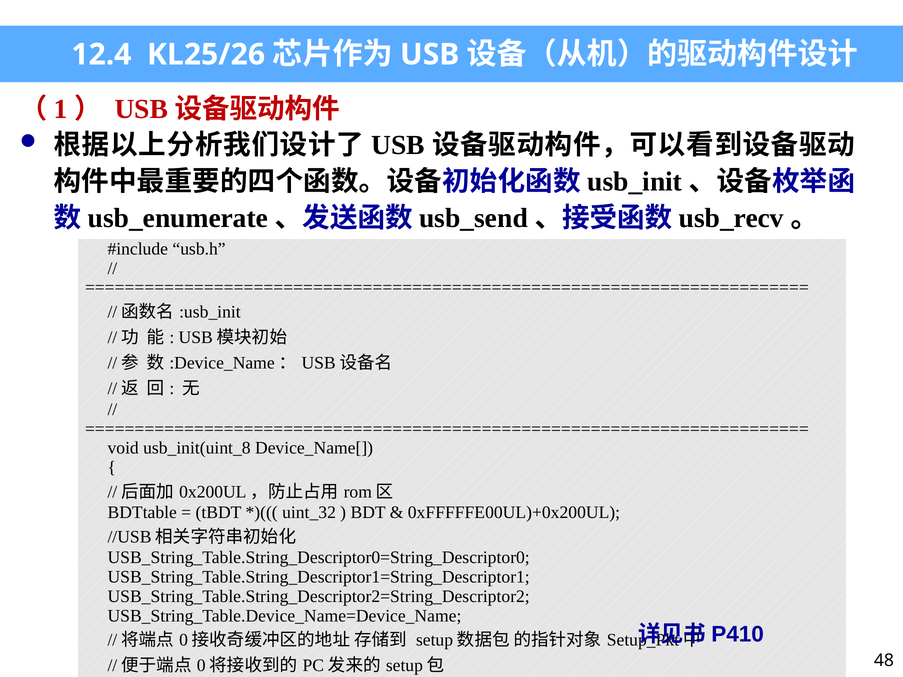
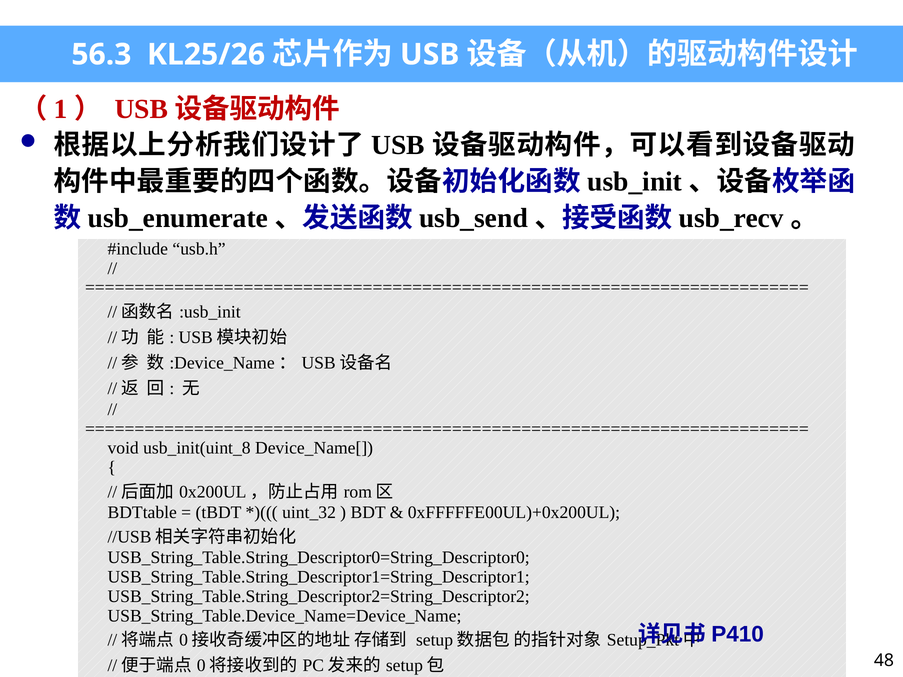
12.4: 12.4 -> 56.3
